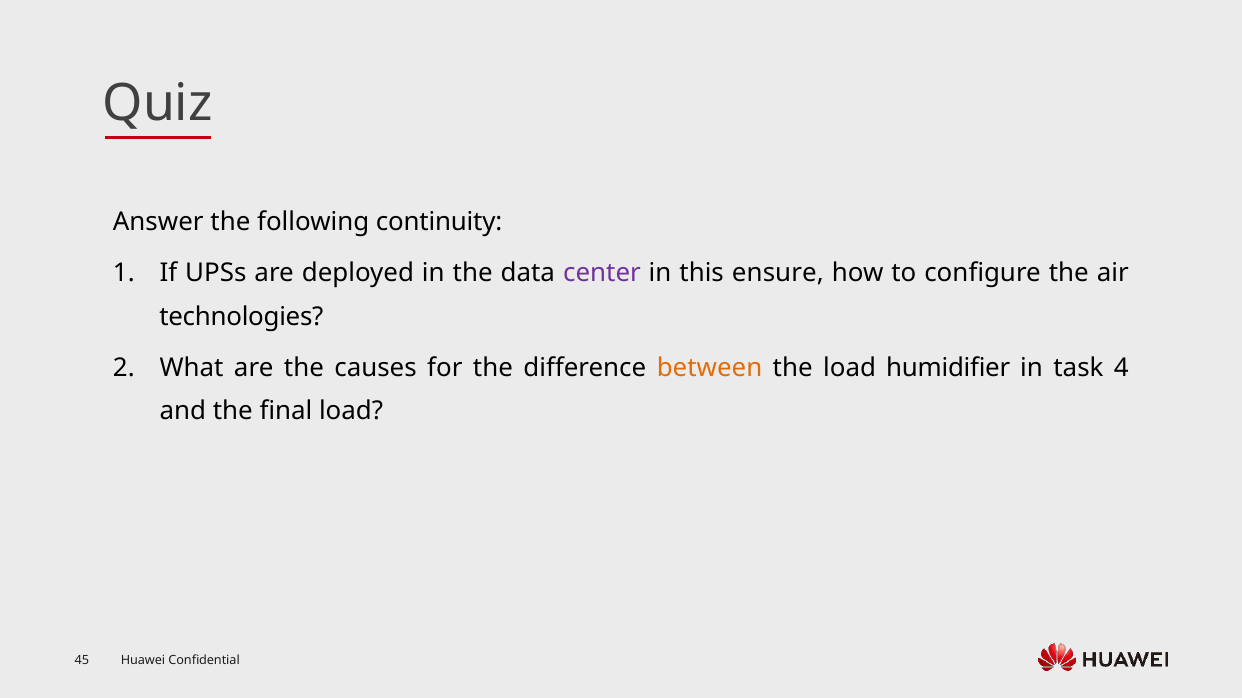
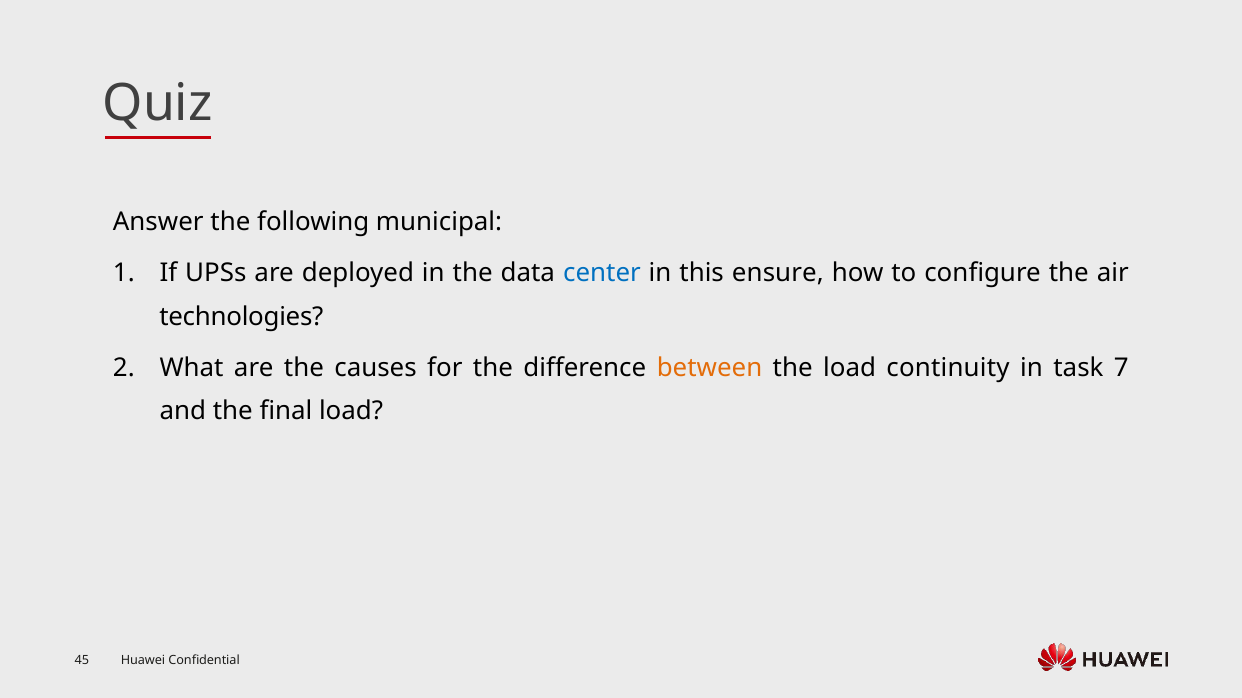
continuity: continuity -> municipal
center colour: purple -> blue
humidifier: humidifier -> continuity
4: 4 -> 7
